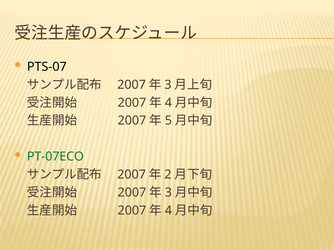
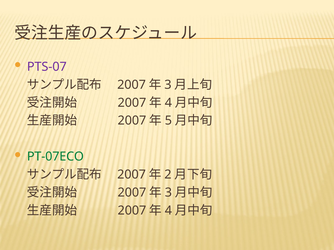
PTS-07 colour: black -> purple
